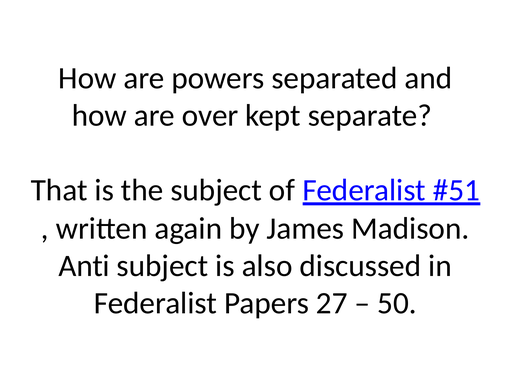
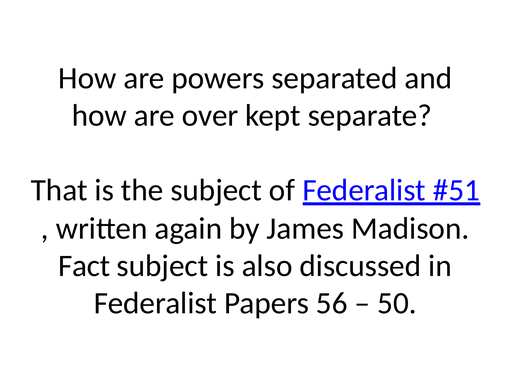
Anti: Anti -> Fact
27: 27 -> 56
